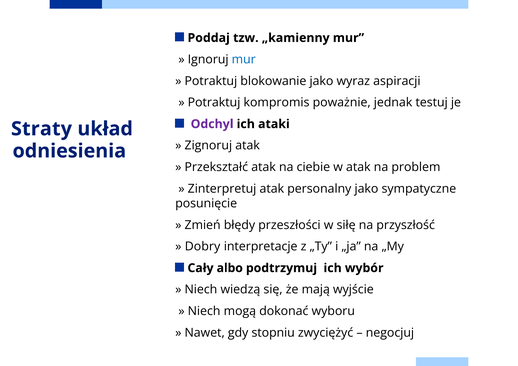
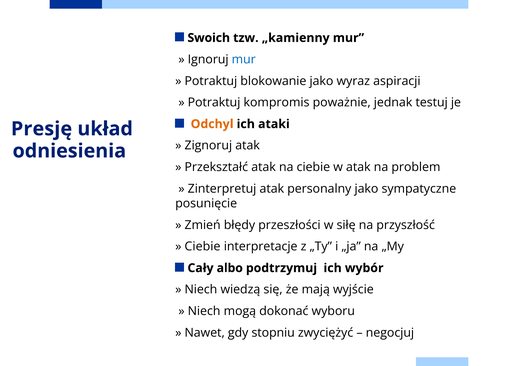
Poddaj: Poddaj -> Swoich
Odchyl colour: purple -> orange
Straty: Straty -> Presję
Dobry at (203, 247): Dobry -> Ciebie
